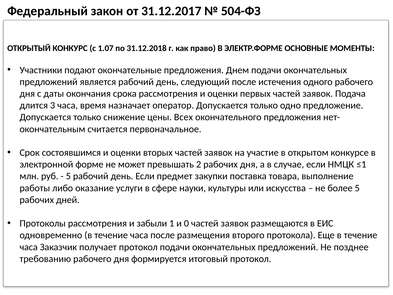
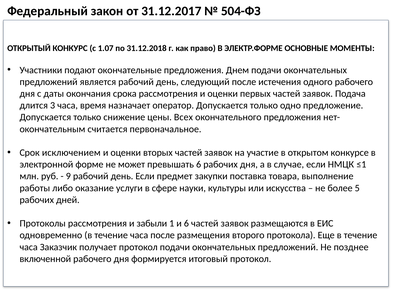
состоявшимся: состоявшимся -> исключением
превышать 2: 2 -> 6
5 at (68, 176): 5 -> 9
и 0: 0 -> 6
требованию: требованию -> включенной
